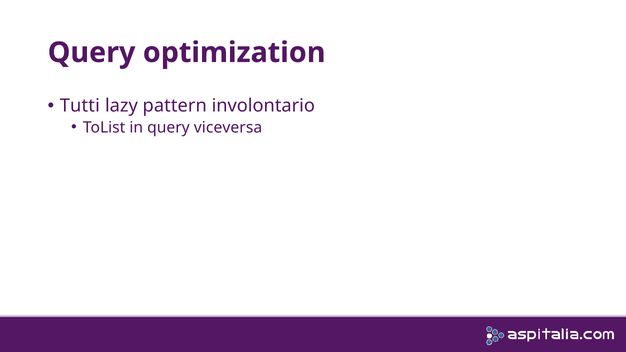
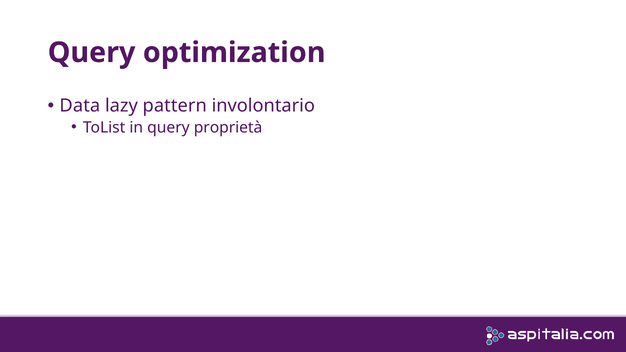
Tutti: Tutti -> Data
viceversa: viceversa -> proprietà
